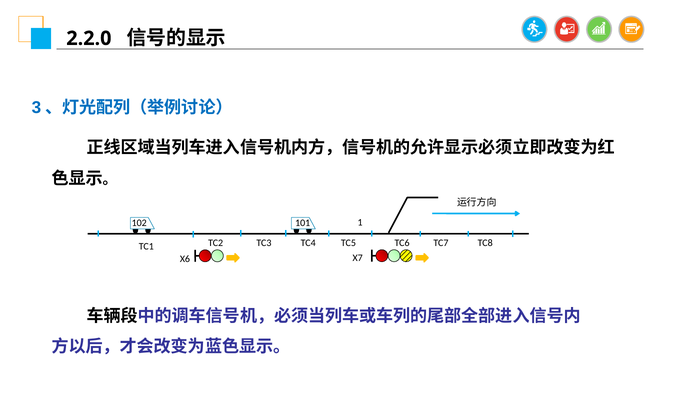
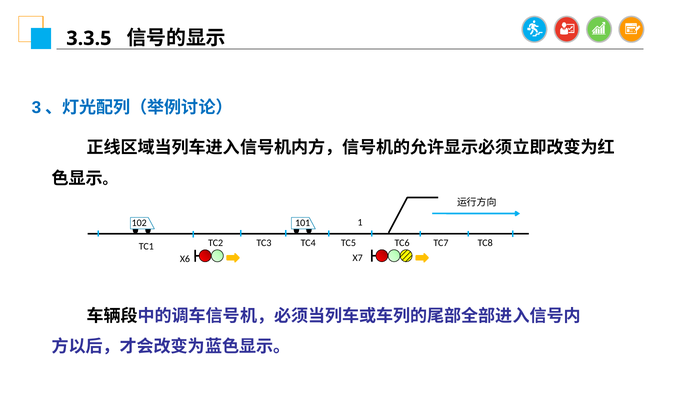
2.2.0: 2.2.0 -> 3.3.5
